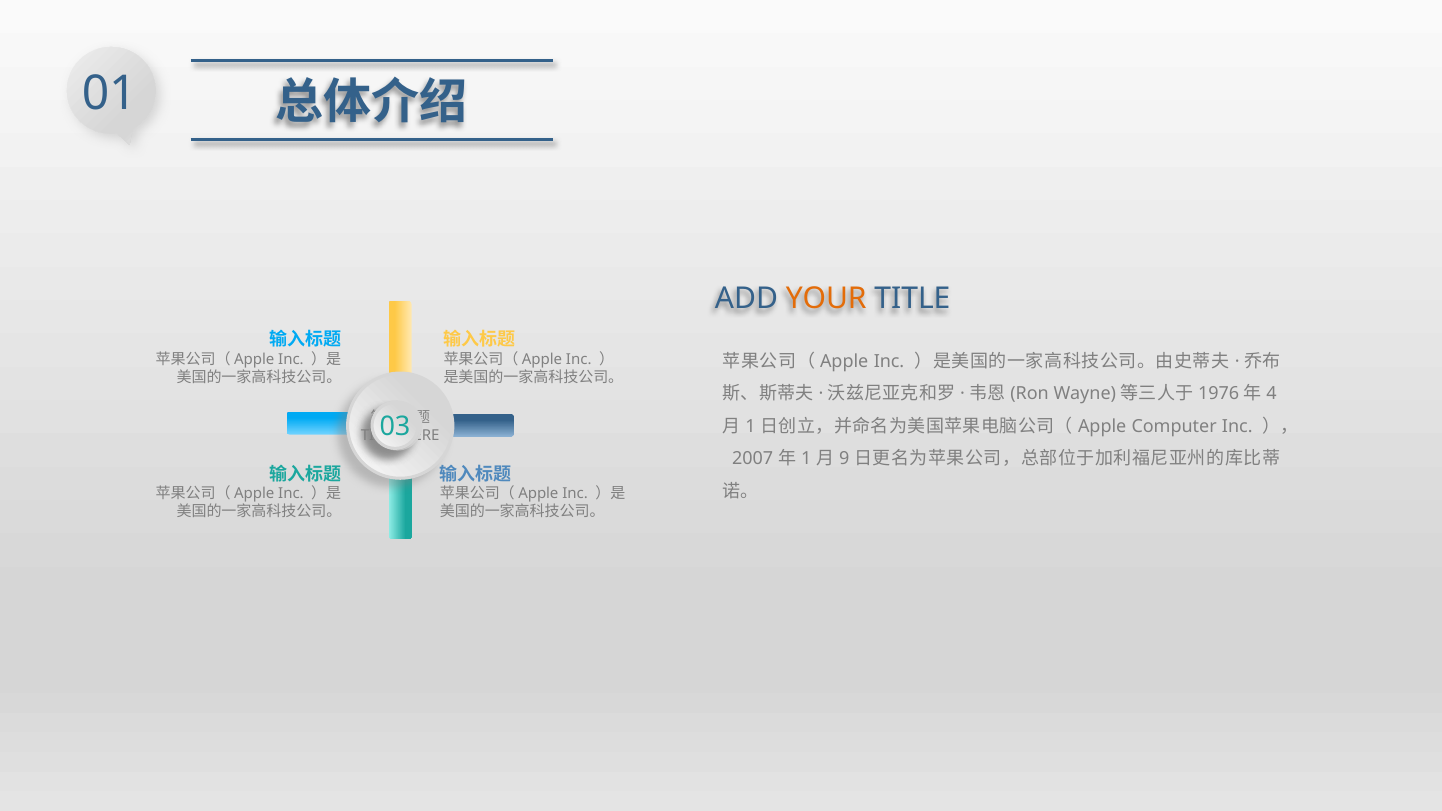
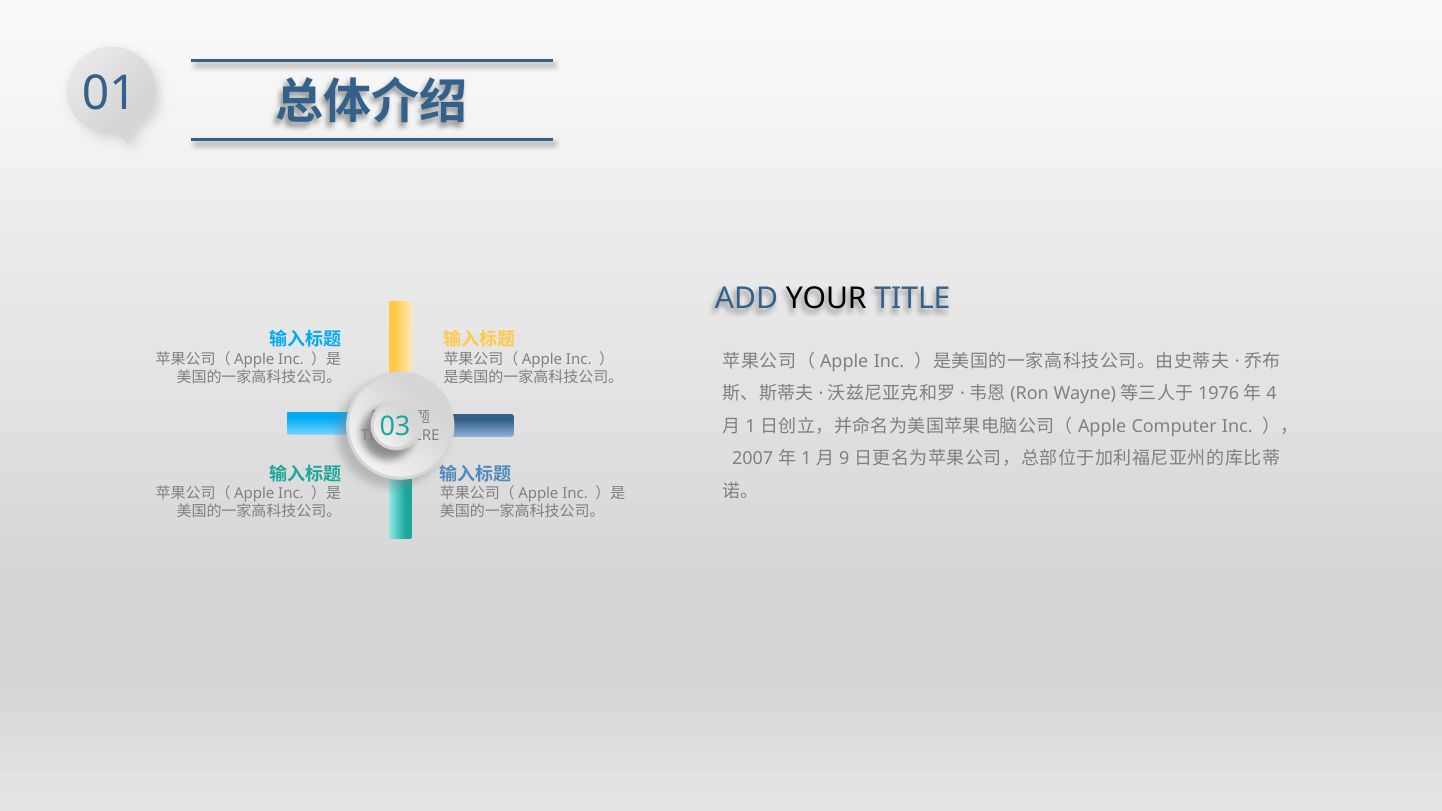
YOUR colour: orange -> black
